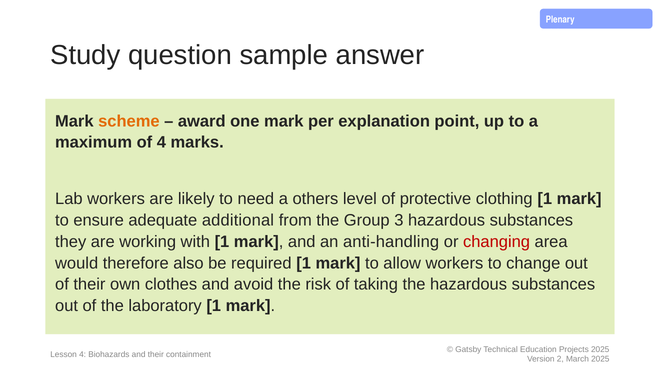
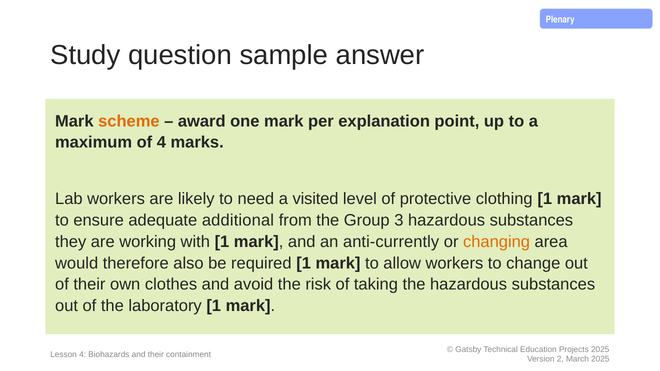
others: others -> visited
anti-handling: anti-handling -> anti-currently
changing colour: red -> orange
